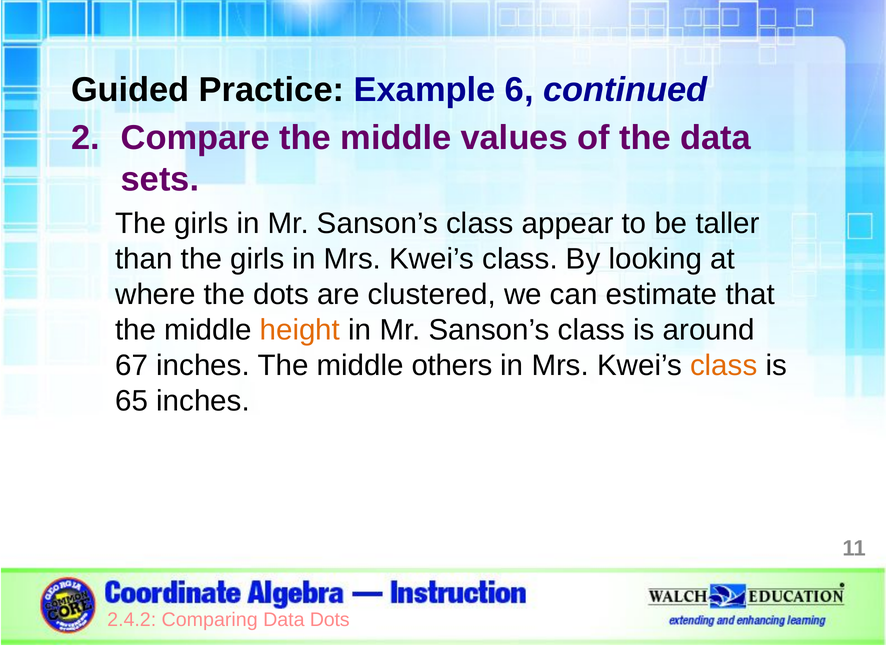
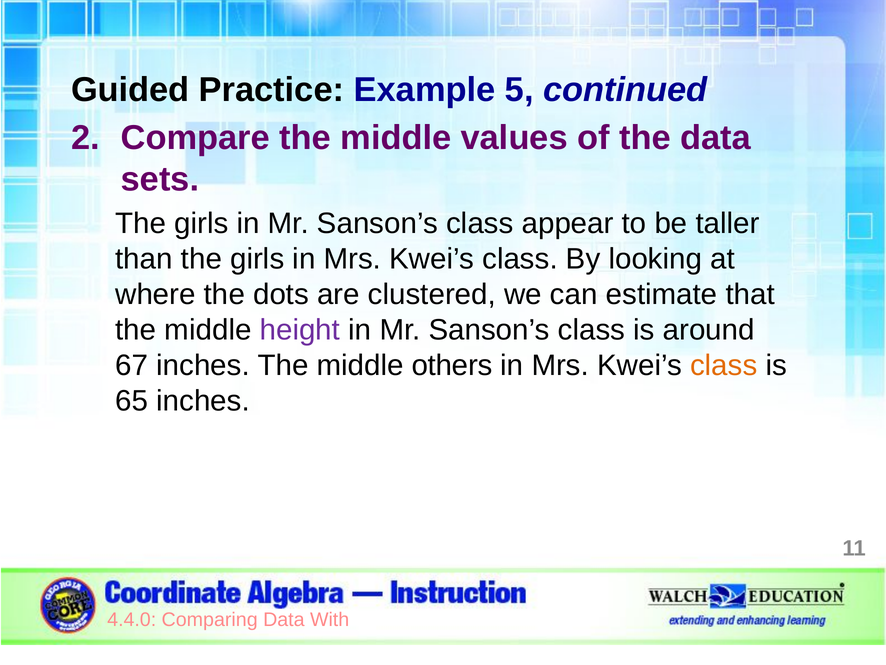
6: 6 -> 5
height colour: orange -> purple
2.4.2: 2.4.2 -> 4.4.0
Data Dots: Dots -> With
